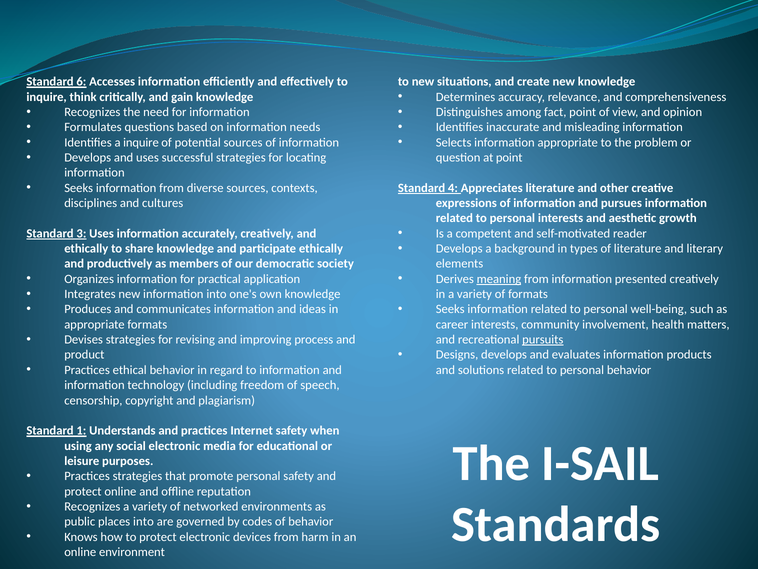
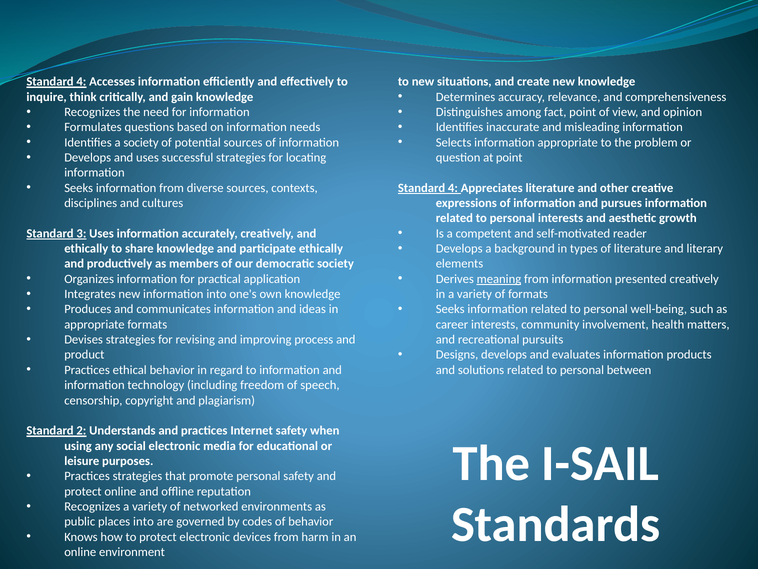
6 at (81, 82): 6 -> 4
a inquire: inquire -> society
pursuits underline: present -> none
personal behavior: behavior -> between
1 at (81, 430): 1 -> 2
